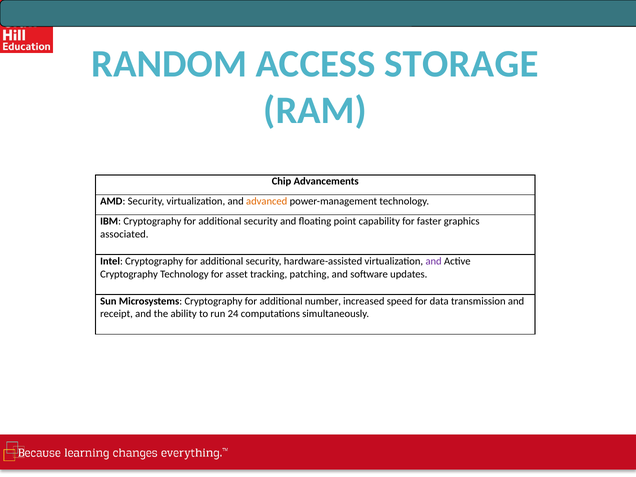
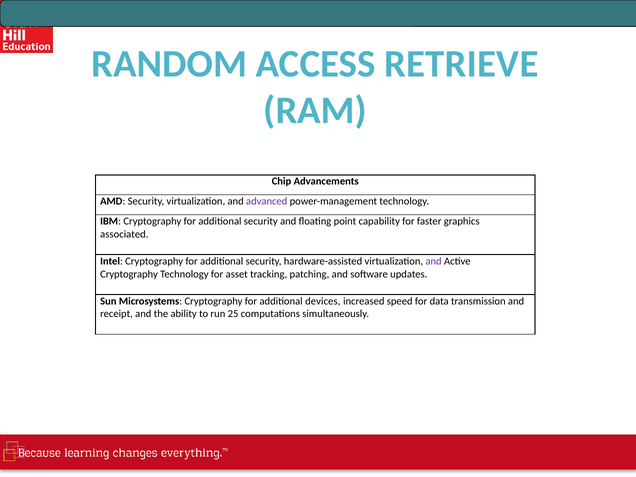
STORAGE: STORAGE -> RETRIEVE
advanced colour: orange -> purple
number: number -> devices
24: 24 -> 25
